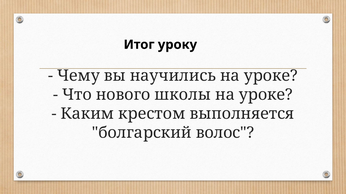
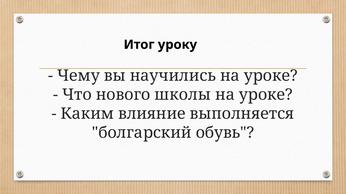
крестом: крестом -> влияние
волос: волос -> обувь
